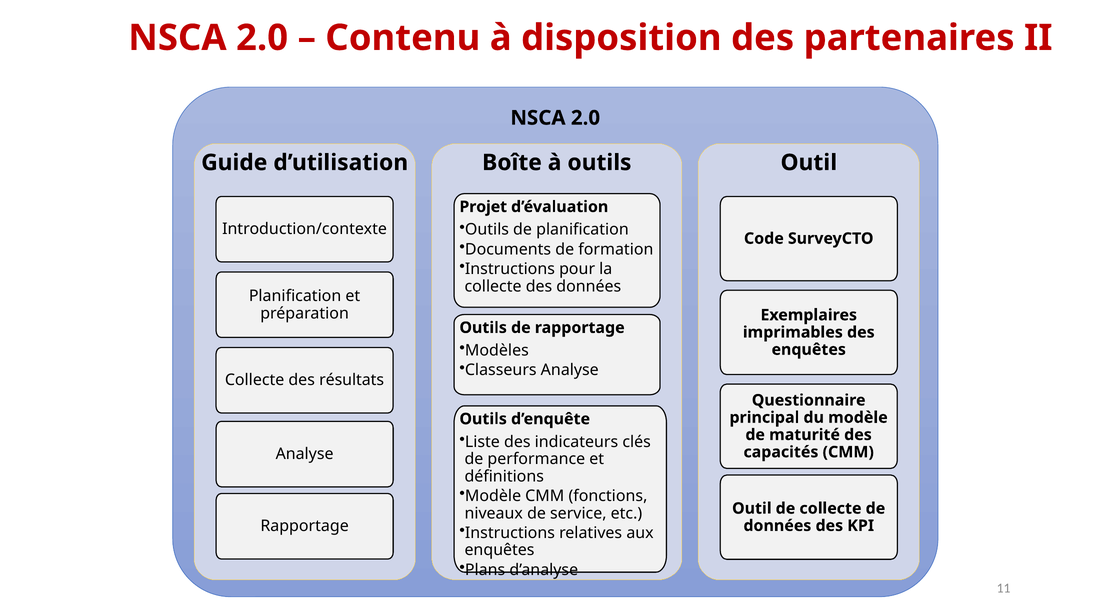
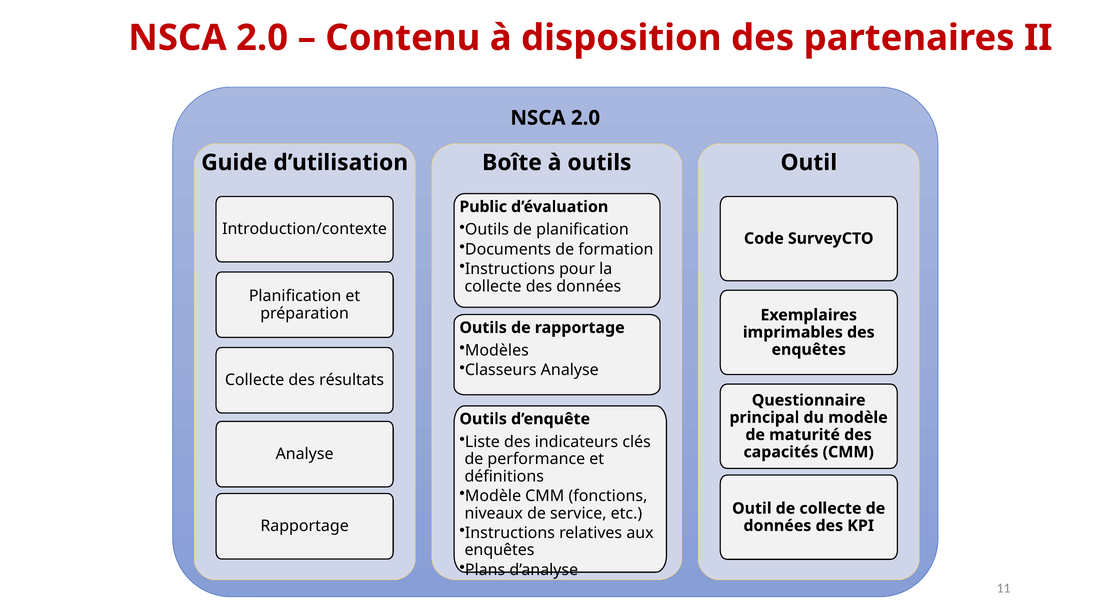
Projet: Projet -> Public
